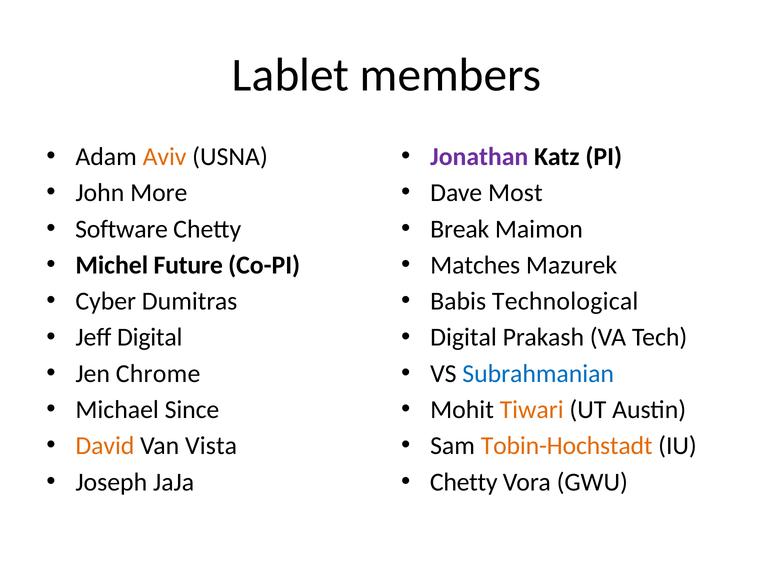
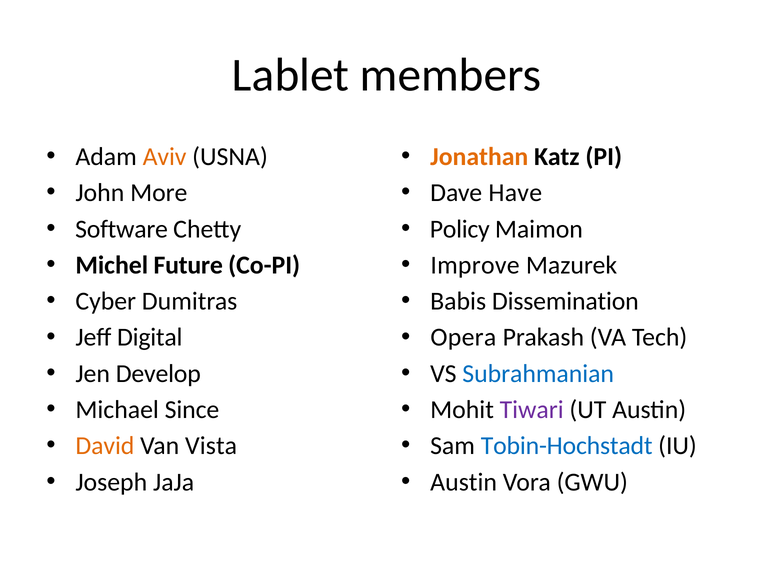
Jonathan colour: purple -> orange
Most: Most -> Have
Break: Break -> Policy
Matches: Matches -> Improve
Technological: Technological -> Dissemination
Digital at (464, 337): Digital -> Opera
Chrome: Chrome -> Develop
Tiwari colour: orange -> purple
Tobin-Hochstadt colour: orange -> blue
Chetty at (464, 482): Chetty -> Austin
